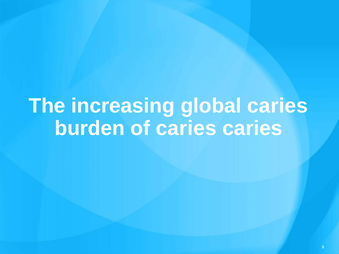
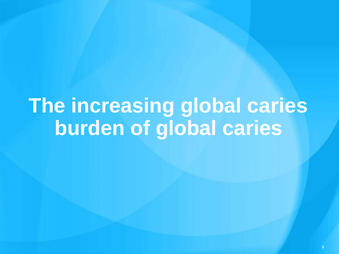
of caries: caries -> global
